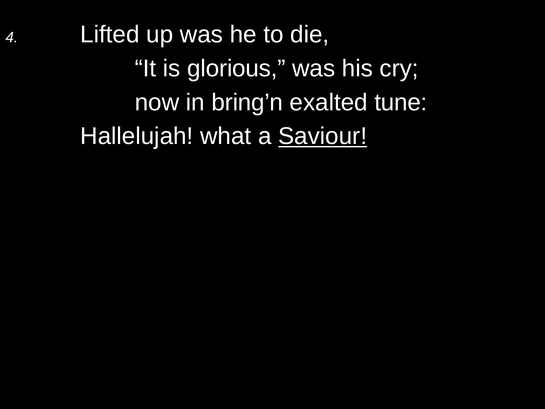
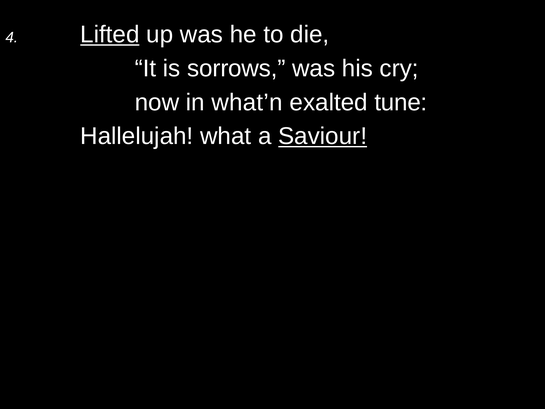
Lifted underline: none -> present
glorious: glorious -> sorrows
bring’n: bring’n -> what’n
